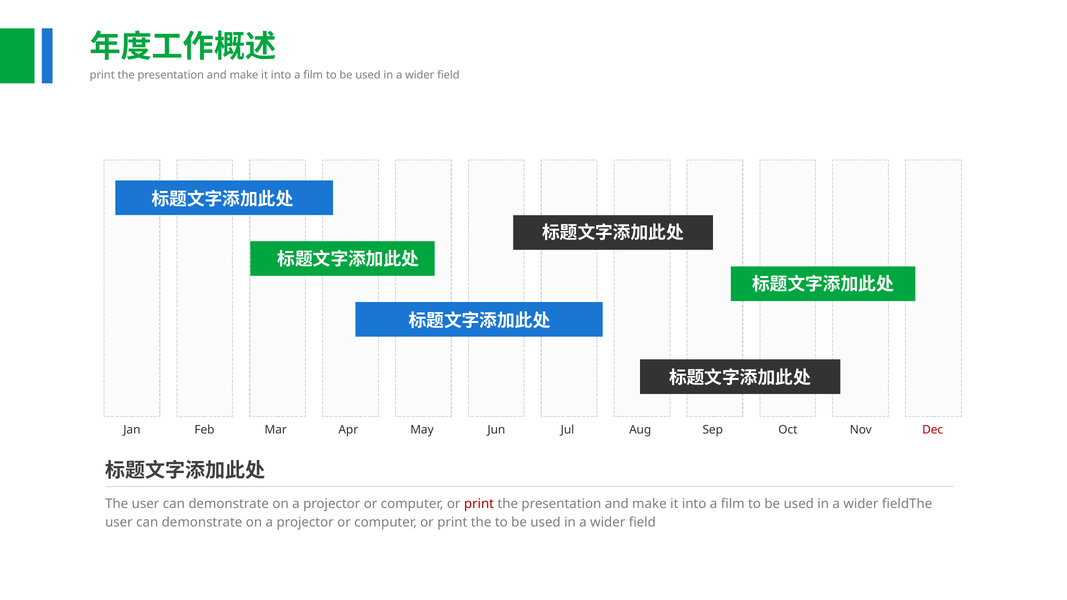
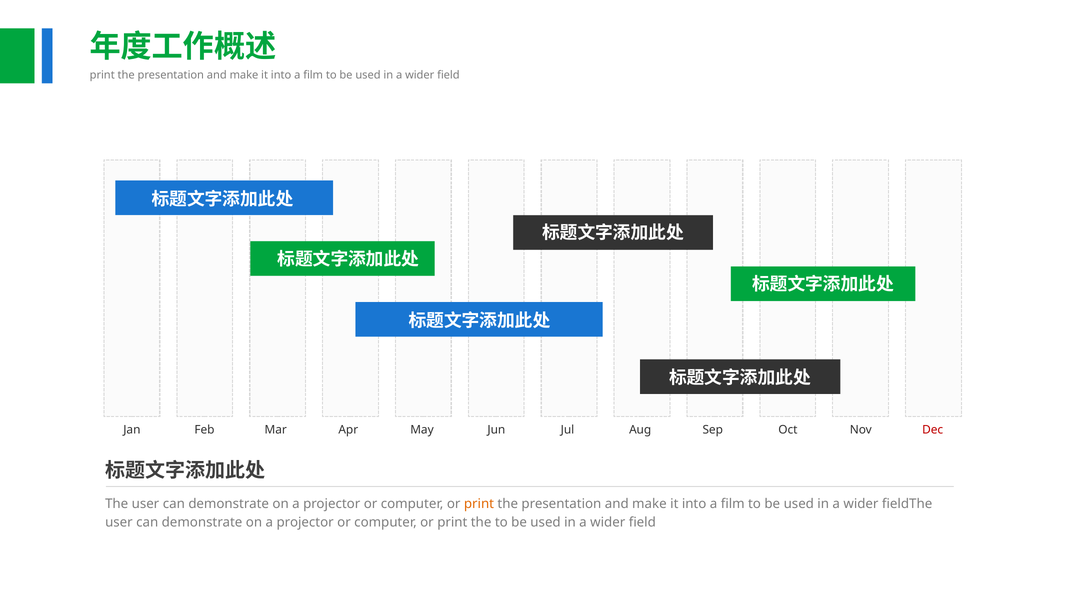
print at (479, 504) colour: red -> orange
